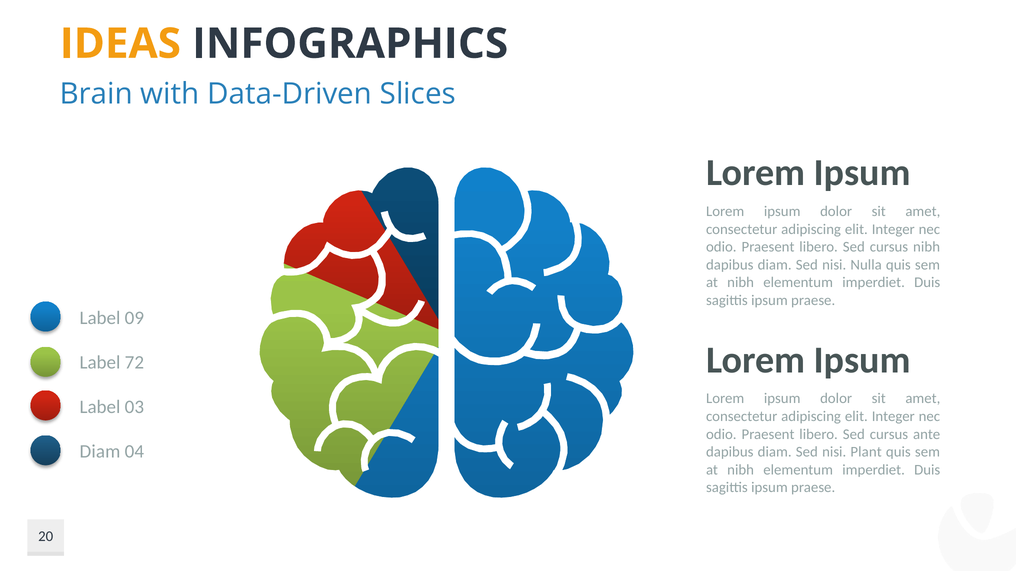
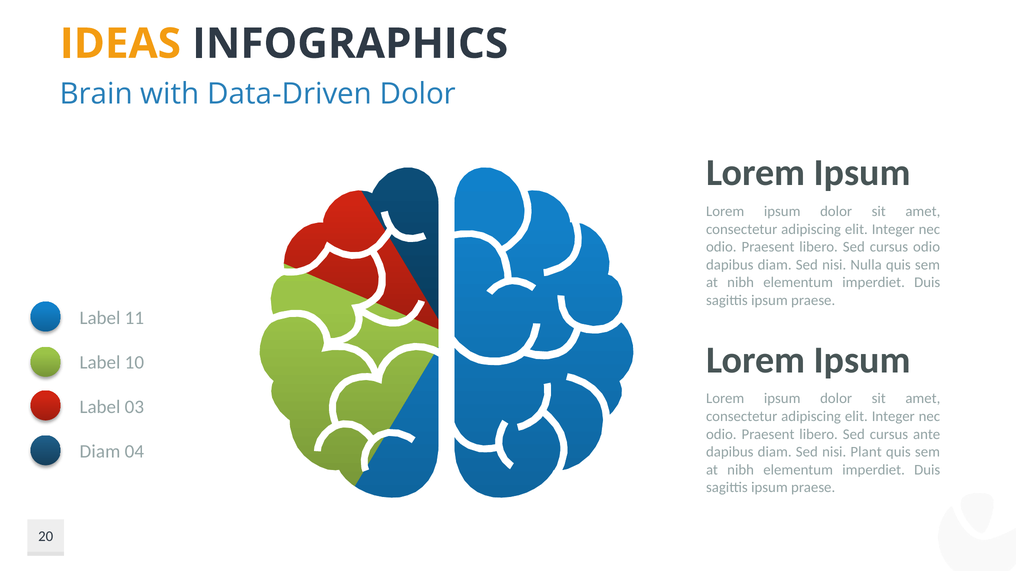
Data-Driven Slices: Slices -> Dolor
cursus nibh: nibh -> odio
09: 09 -> 11
72: 72 -> 10
